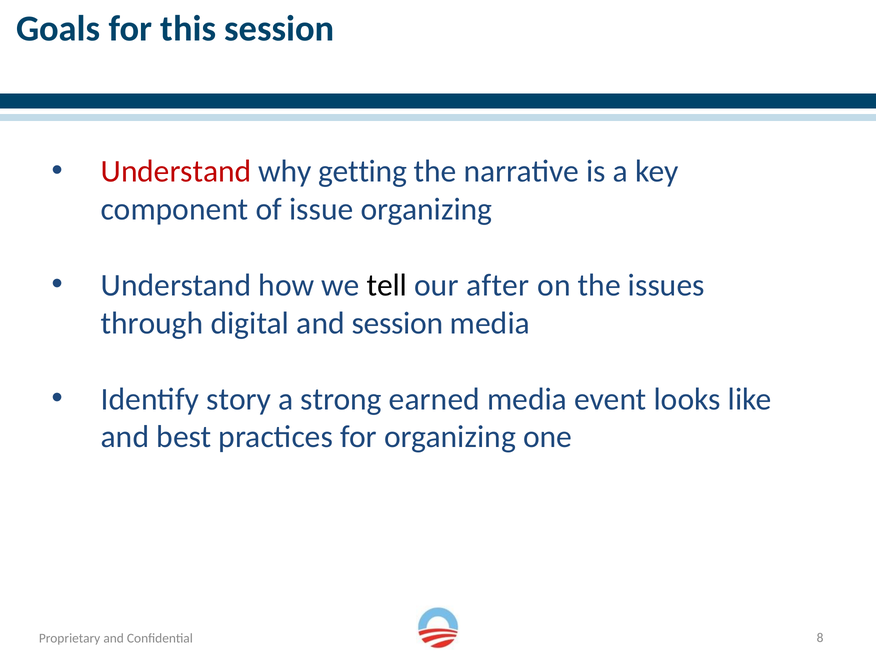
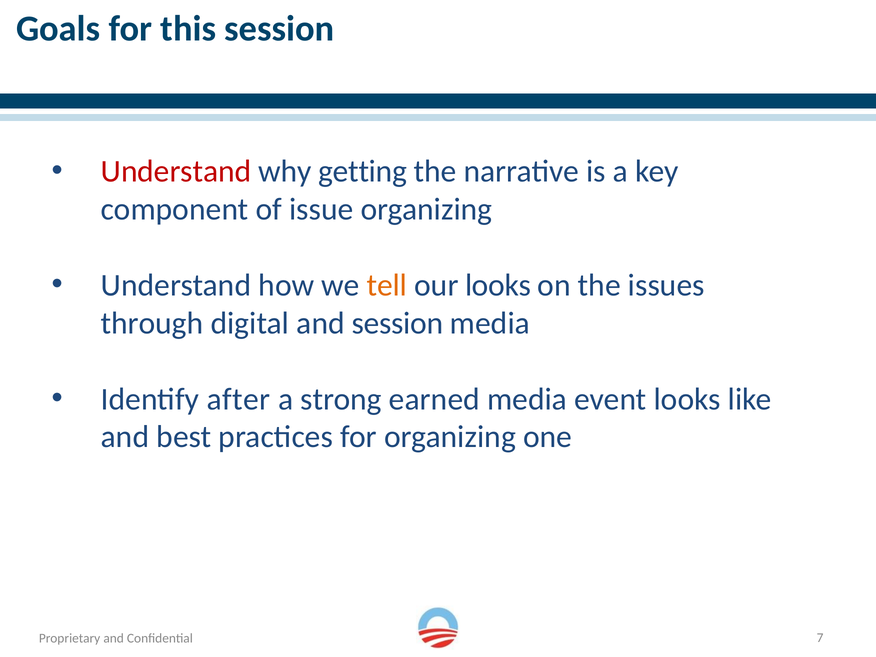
tell colour: black -> orange
our after: after -> looks
story: story -> after
8: 8 -> 7
